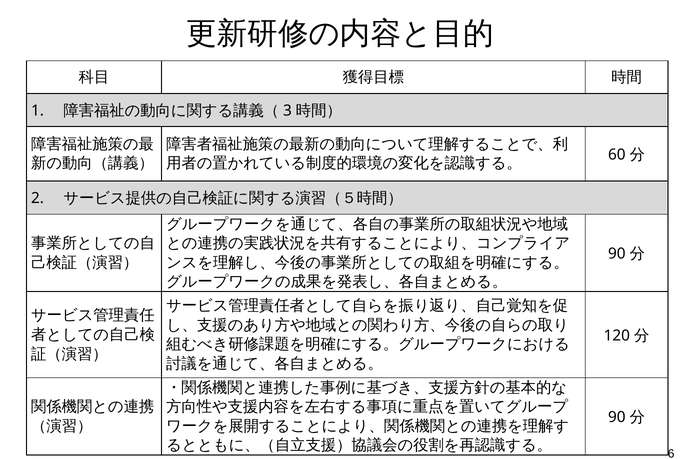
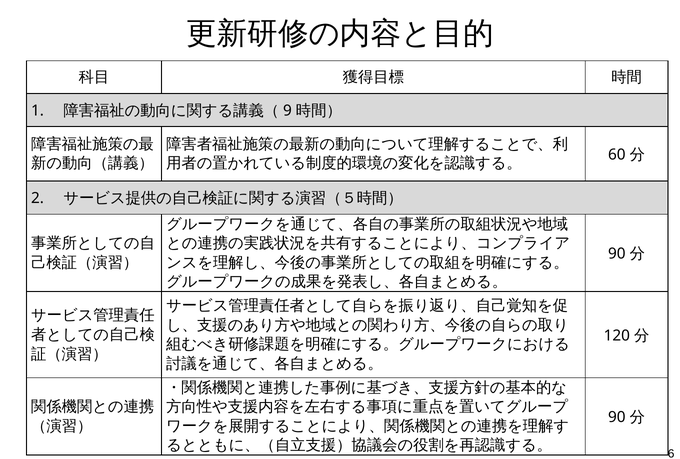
3: 3 -> 9
